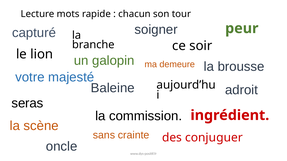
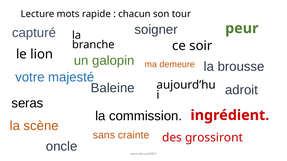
conjuguer: conjuguer -> grossiront
